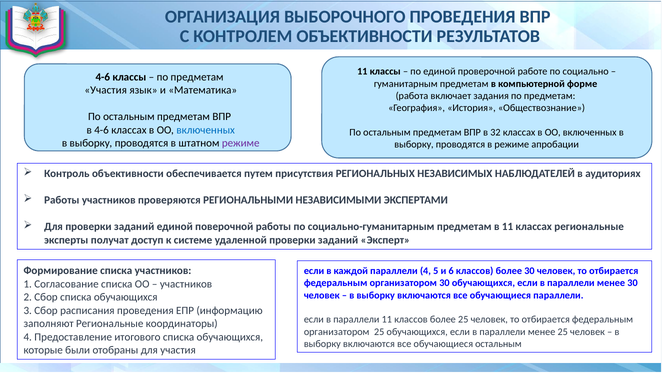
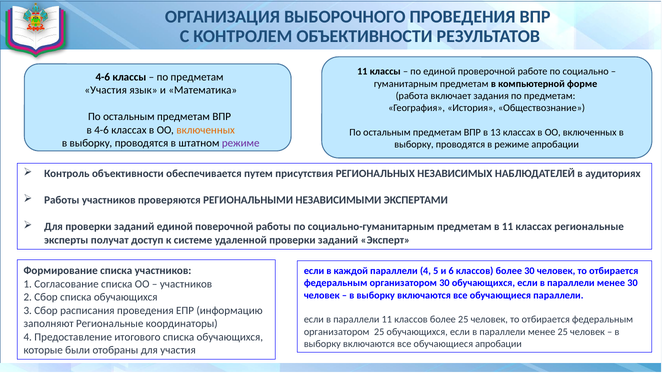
включенных at (206, 130) colour: blue -> orange
32: 32 -> 13
обучающиеся остальным: остальным -> апробации
